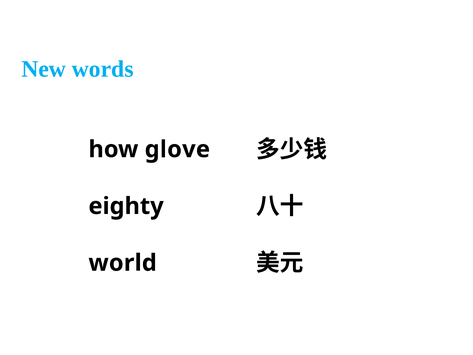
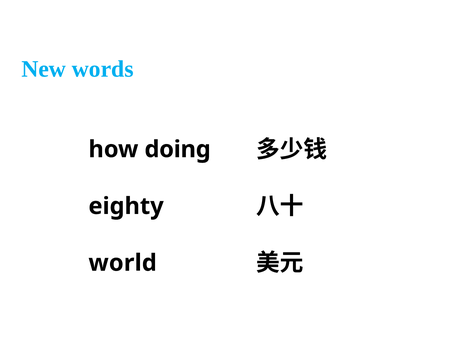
glove: glove -> doing
